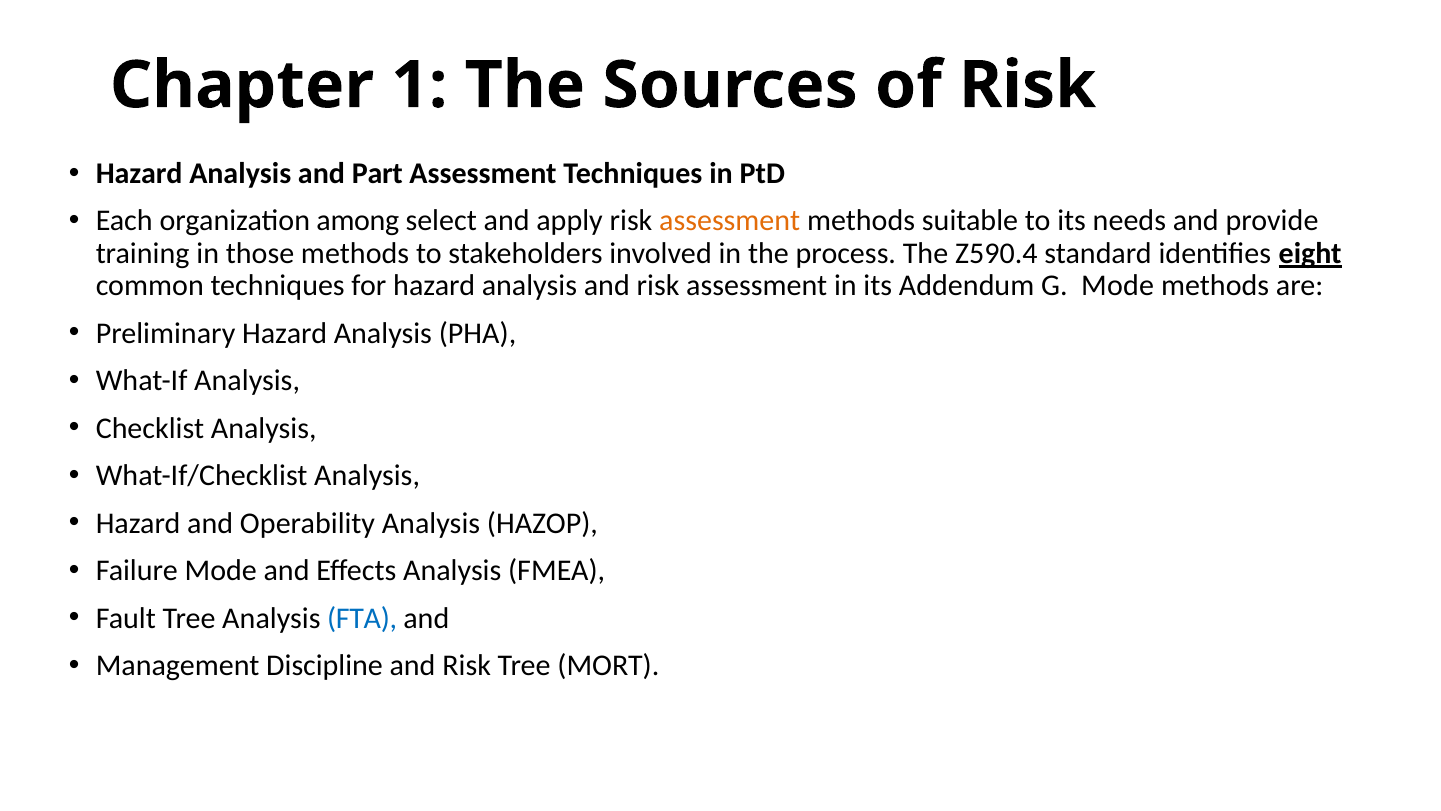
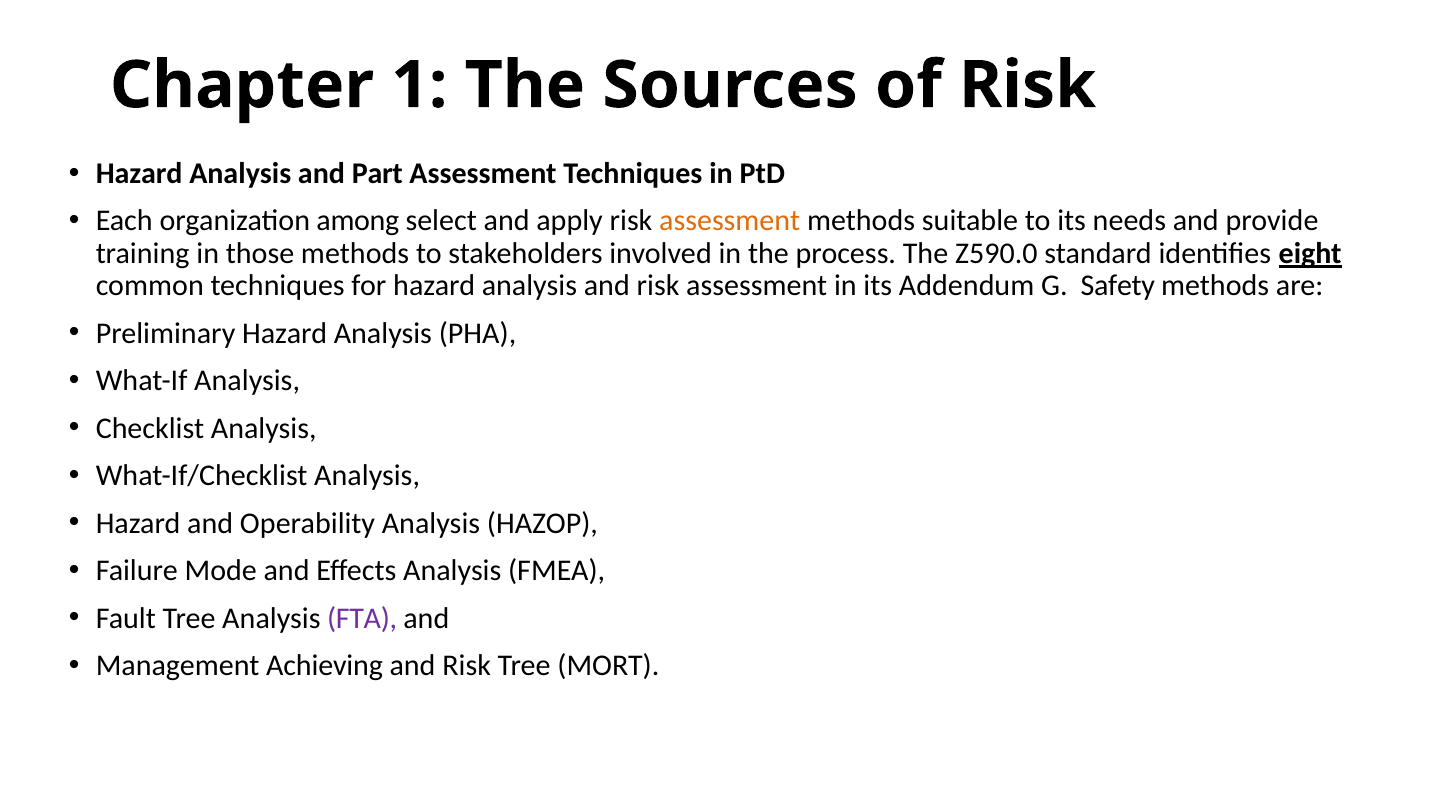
Z590.4: Z590.4 -> Z590.0
G Mode: Mode -> Safety
FTA colour: blue -> purple
Discipline: Discipline -> Achieving
